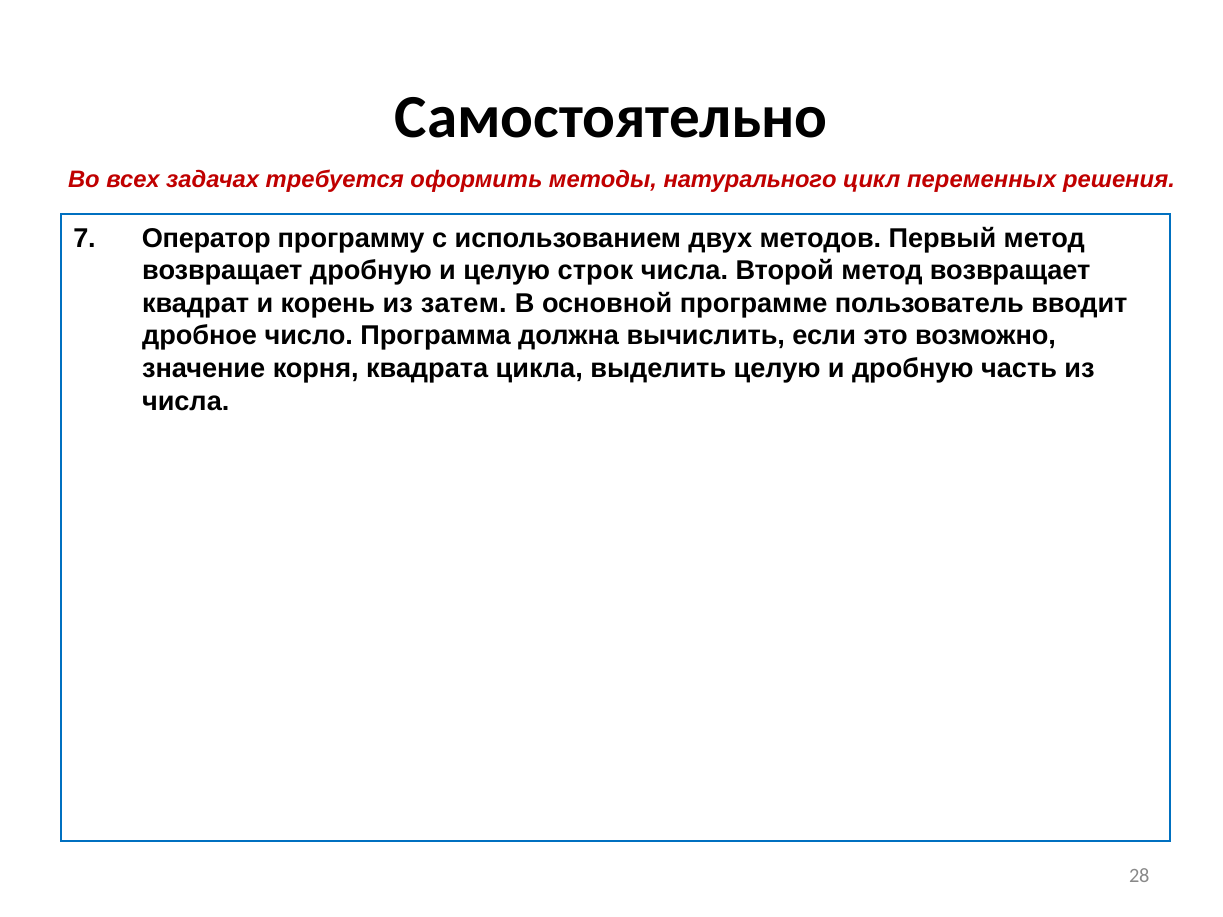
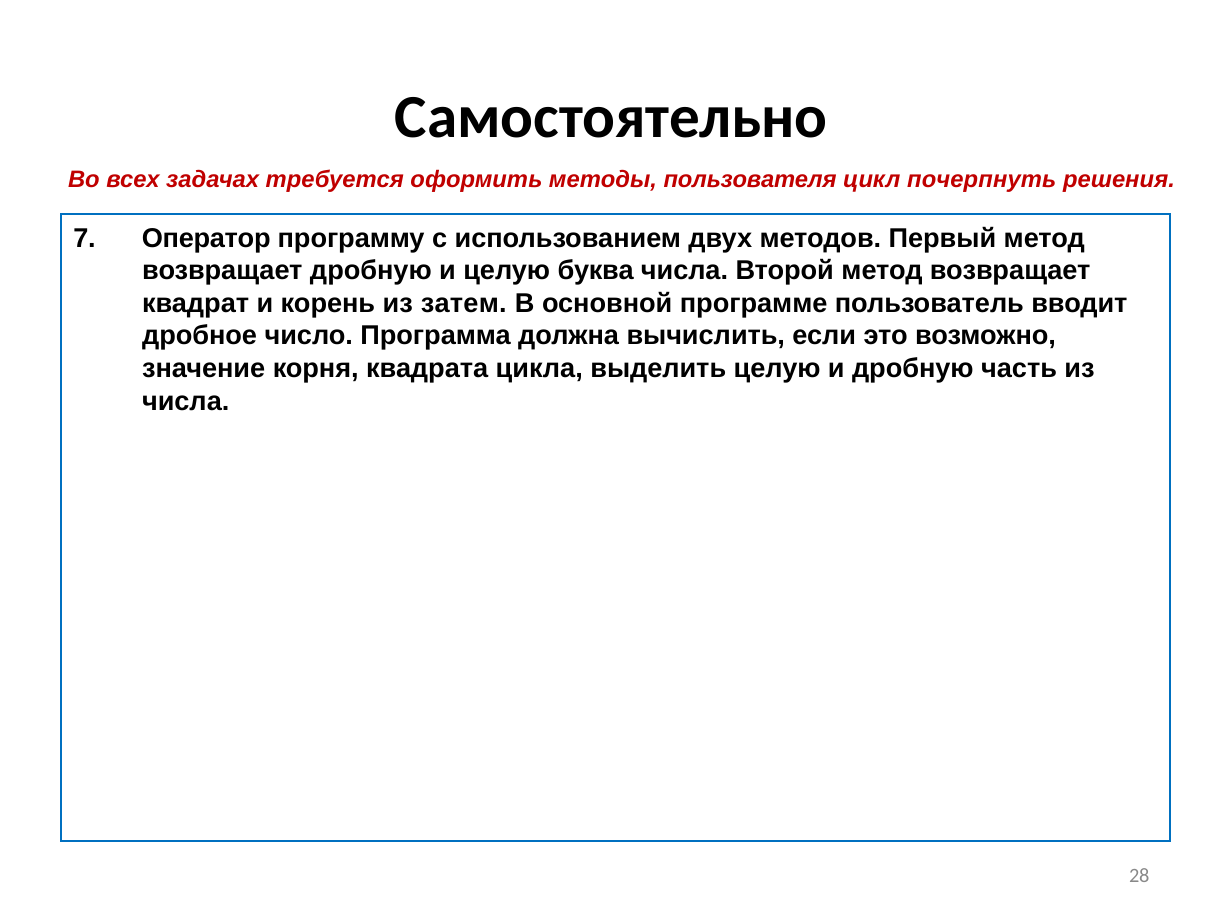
натурального: натурального -> пользователя
переменных: переменных -> почерпнуть
строк: строк -> буква
